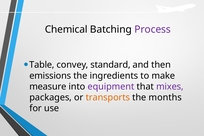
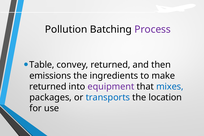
Chemical: Chemical -> Pollution
convey standard: standard -> returned
measure at (48, 87): measure -> returned
mixes colour: purple -> blue
transports colour: orange -> blue
months: months -> location
